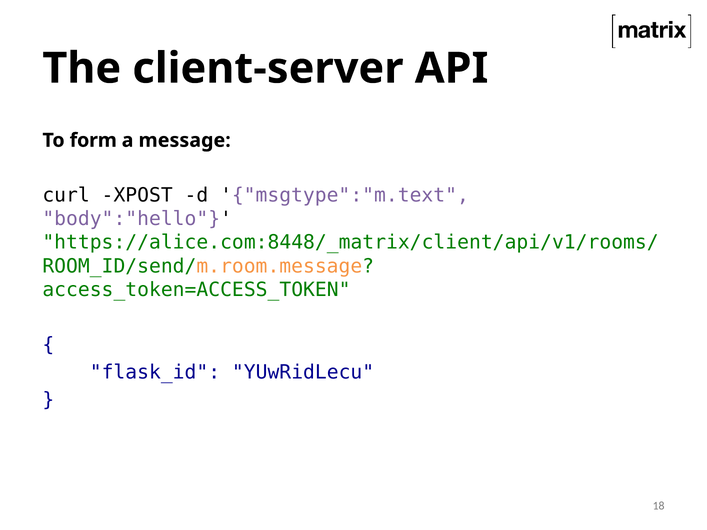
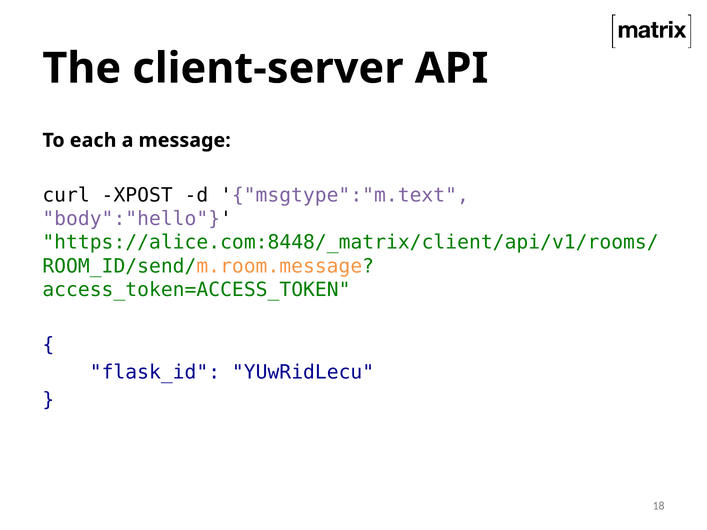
form: form -> each
